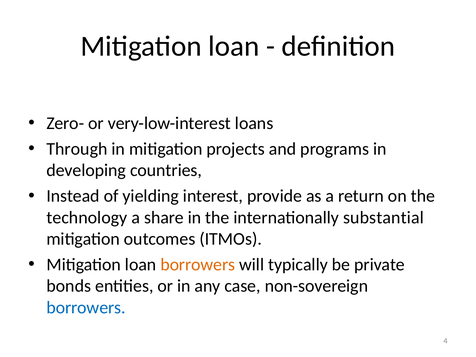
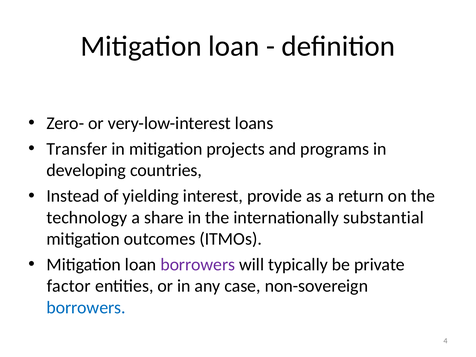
Through: Through -> Transfer
borrowers at (198, 265) colour: orange -> purple
bonds: bonds -> factor
